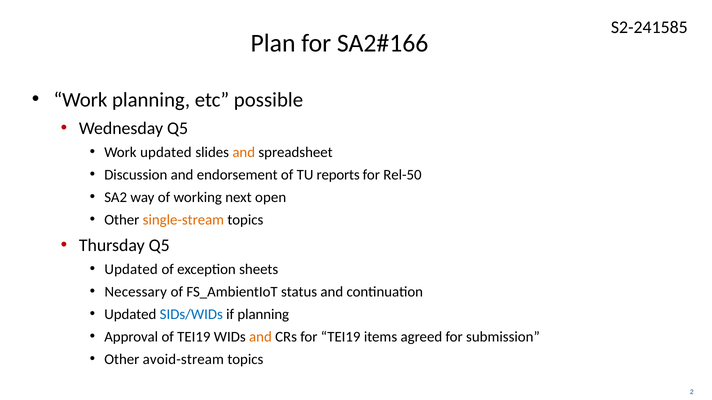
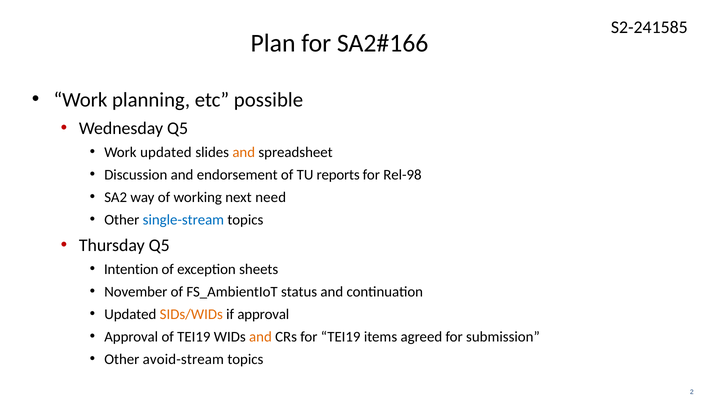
Rel-50: Rel-50 -> Rel-98
open: open -> need
single-stream colour: orange -> blue
Updated at (131, 270): Updated -> Intention
Necessary: Necessary -> November
SIDs/WIDs colour: blue -> orange
if planning: planning -> approval
